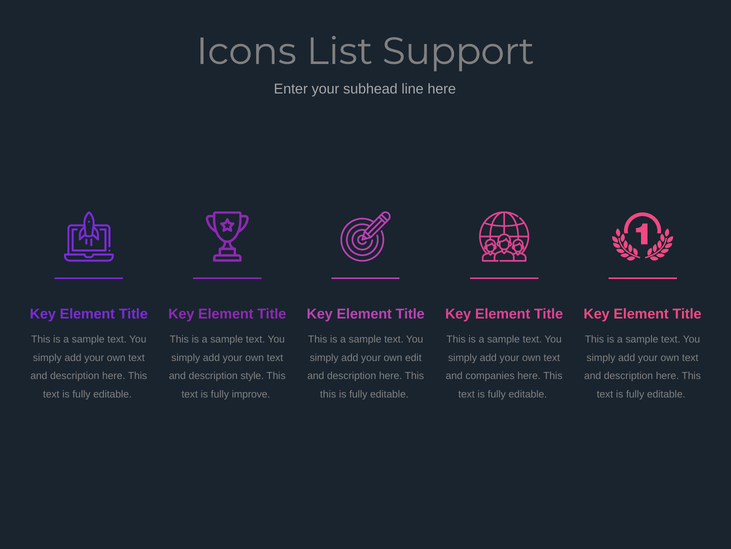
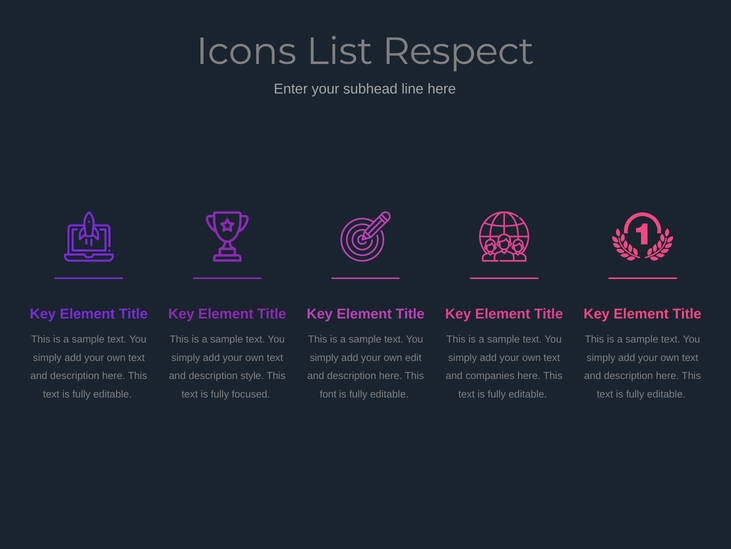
Support: Support -> Respect
improve: improve -> focused
this at (328, 394): this -> font
